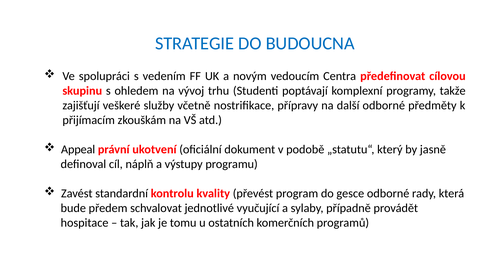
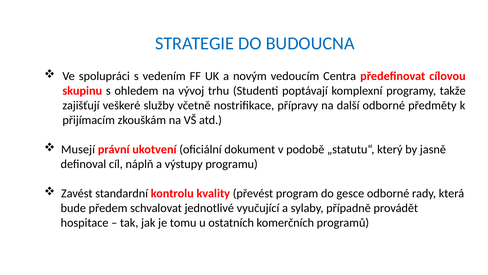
Appeal: Appeal -> Musejí
